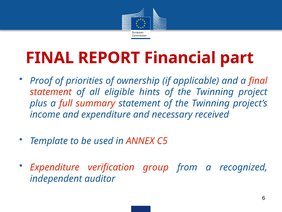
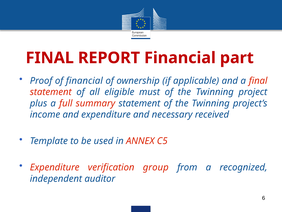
of priorities: priorities -> financial
hints: hints -> must
